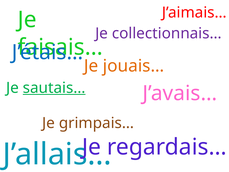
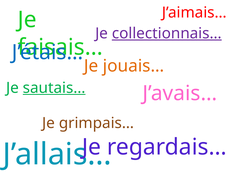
collectionnais… underline: none -> present
